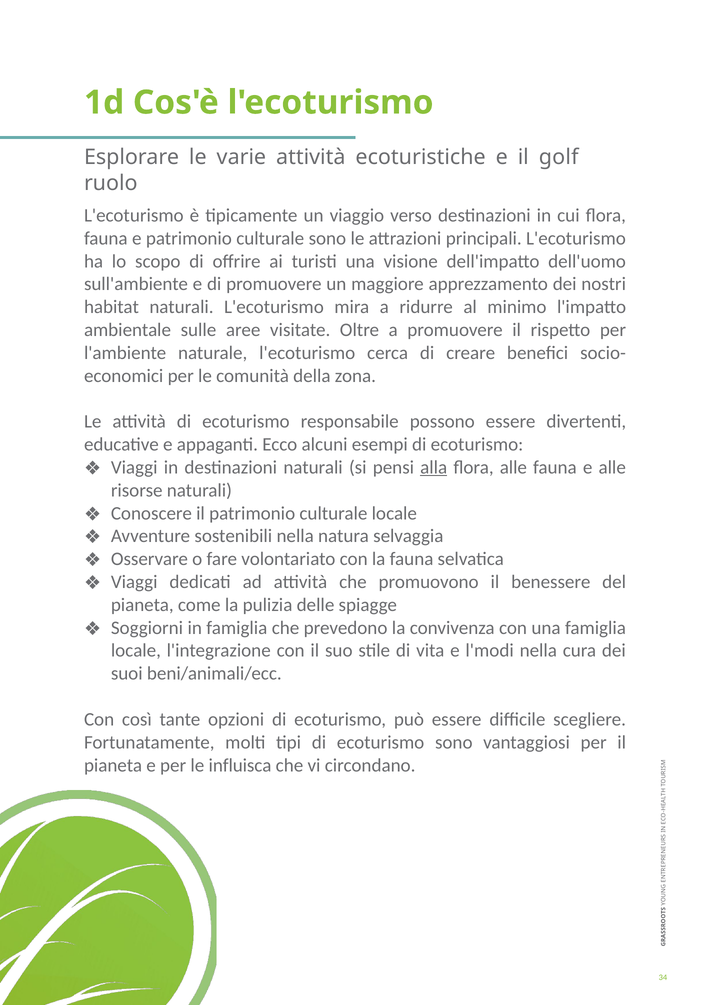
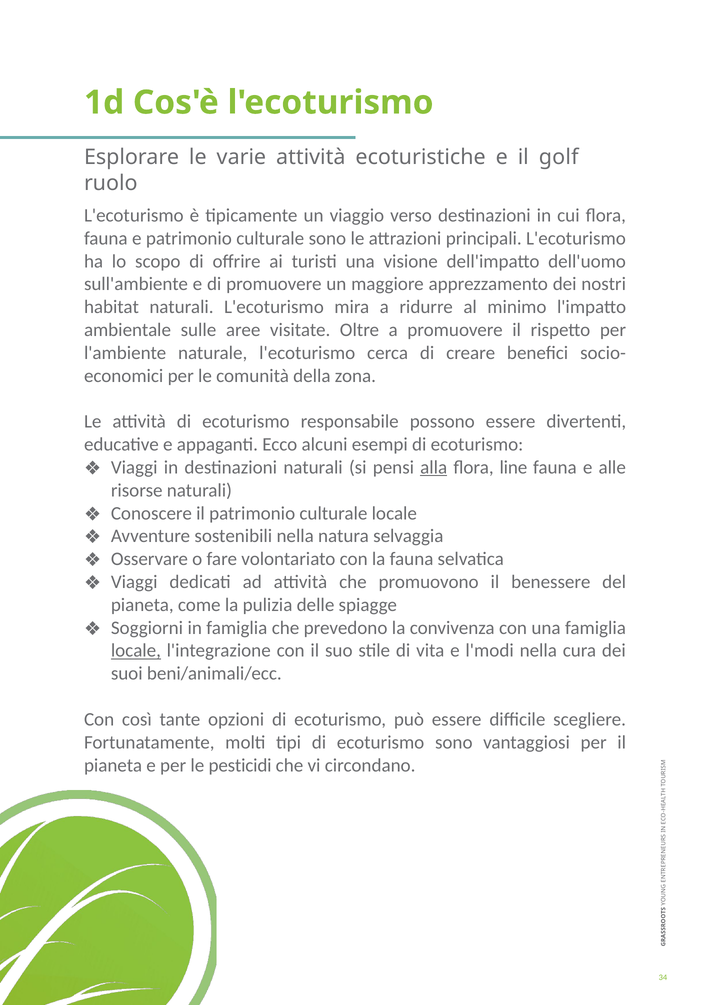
flora alle: alle -> line
locale at (136, 651) underline: none -> present
influisca: influisca -> pesticidi
